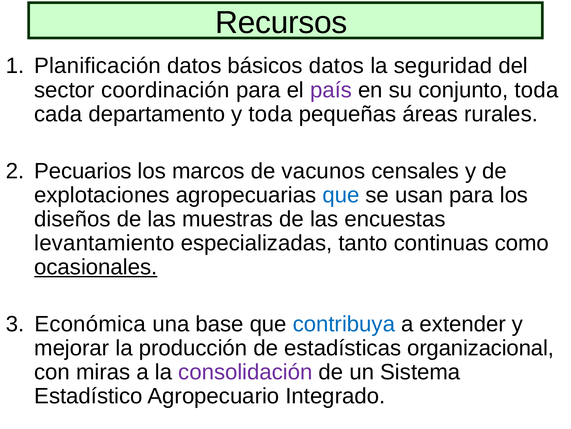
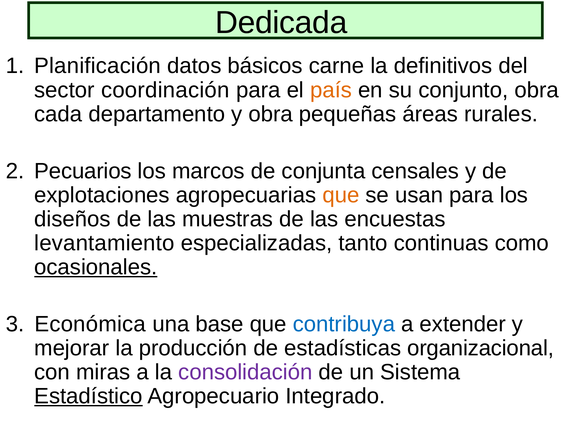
Recursos: Recursos -> Dedicada
básicos datos: datos -> carne
seguridad: seguridad -> definitivos
país colour: purple -> orange
conjunto toda: toda -> obra
y toda: toda -> obra
vacunos: vacunos -> conjunta
que at (341, 195) colour: blue -> orange
Estadístico underline: none -> present
